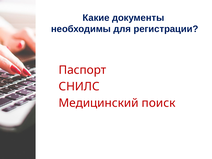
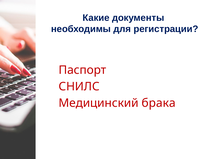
поиск: поиск -> брака
